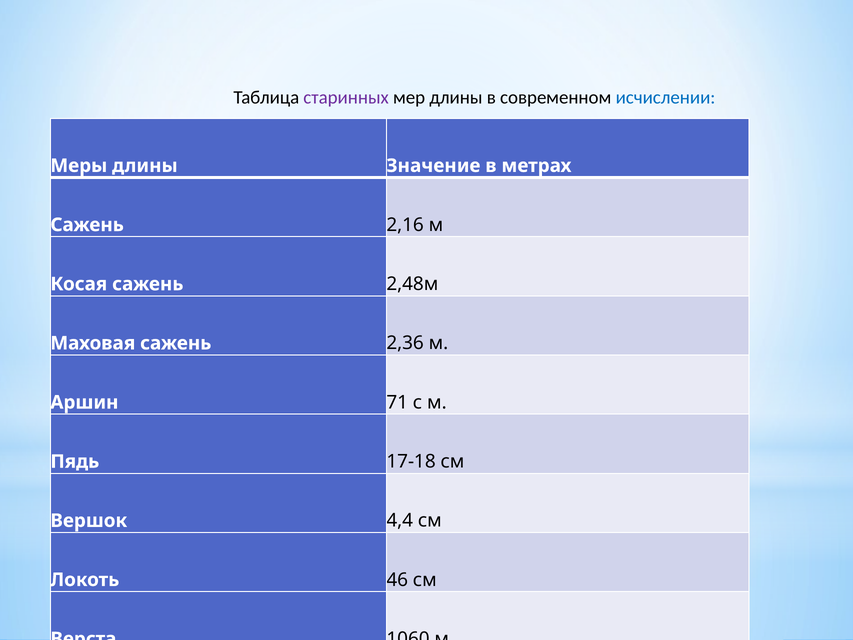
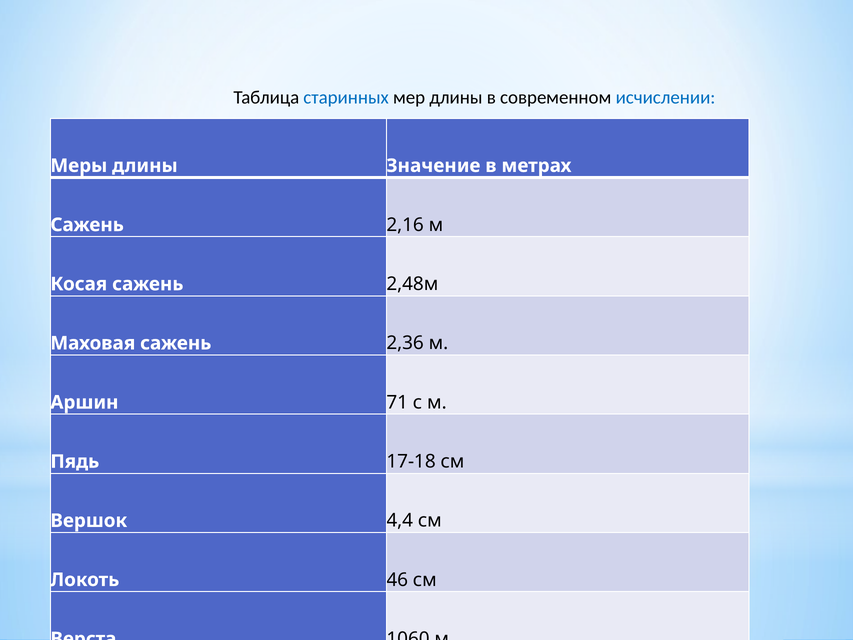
старинных colour: purple -> blue
